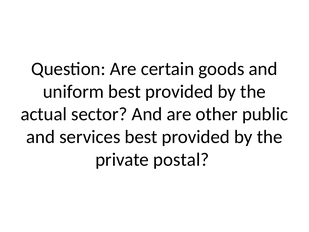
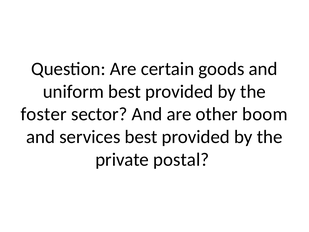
actual: actual -> foster
public: public -> boom
